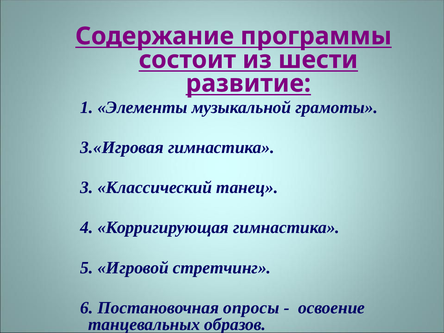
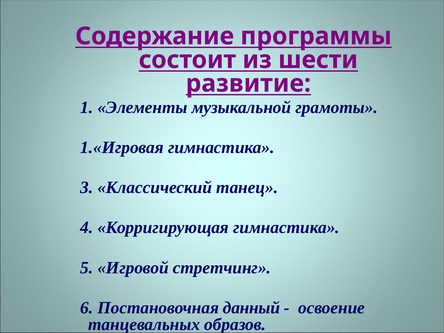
3.«Игровая: 3.«Игровая -> 1.«Игровая
опросы: опросы -> данный
